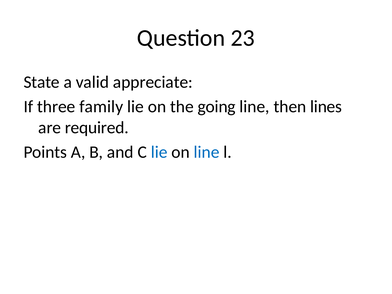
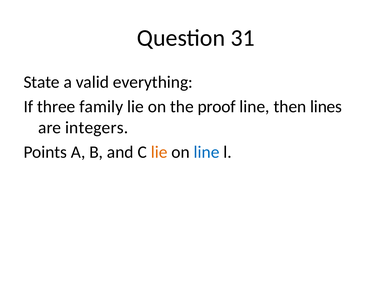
23: 23 -> 31
appreciate: appreciate -> everything
going: going -> proof
required: required -> integers
lie at (159, 152) colour: blue -> orange
